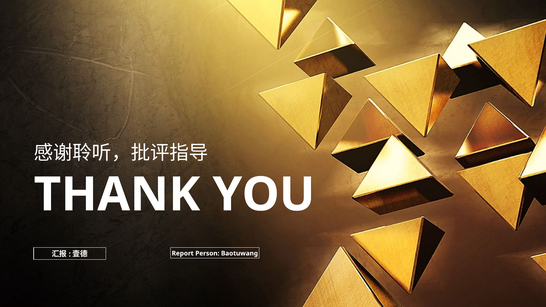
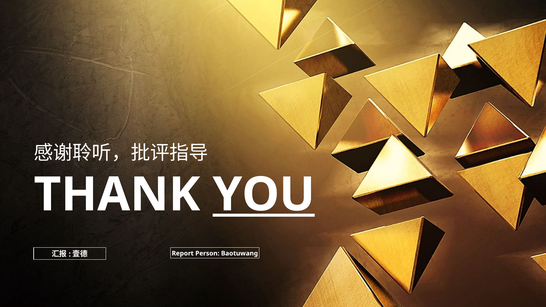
YOU underline: none -> present
